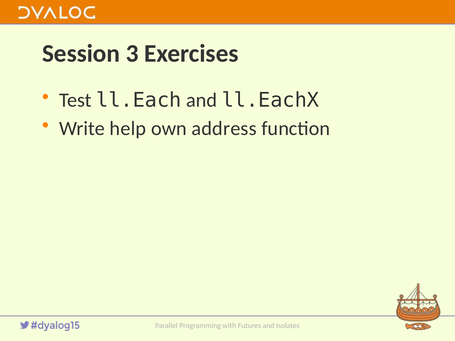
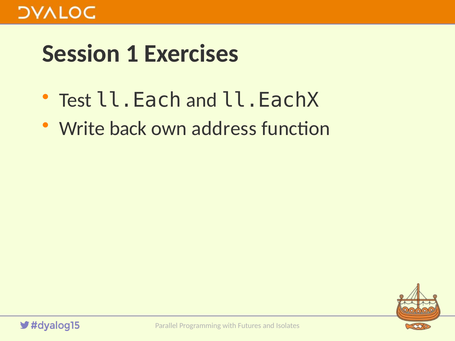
3: 3 -> 1
help: help -> back
